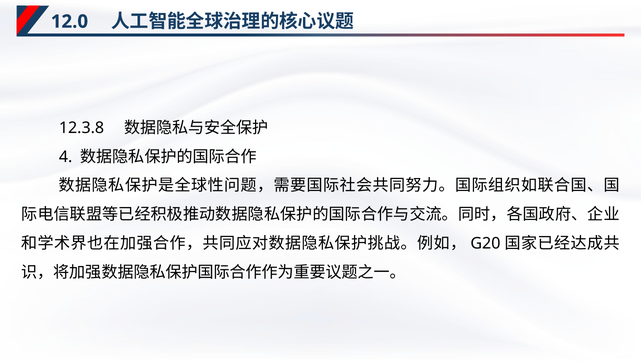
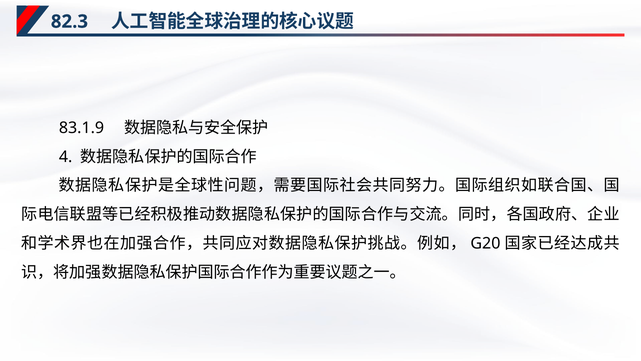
12.0: 12.0 -> 82.3
12.3.8: 12.3.8 -> 83.1.9
